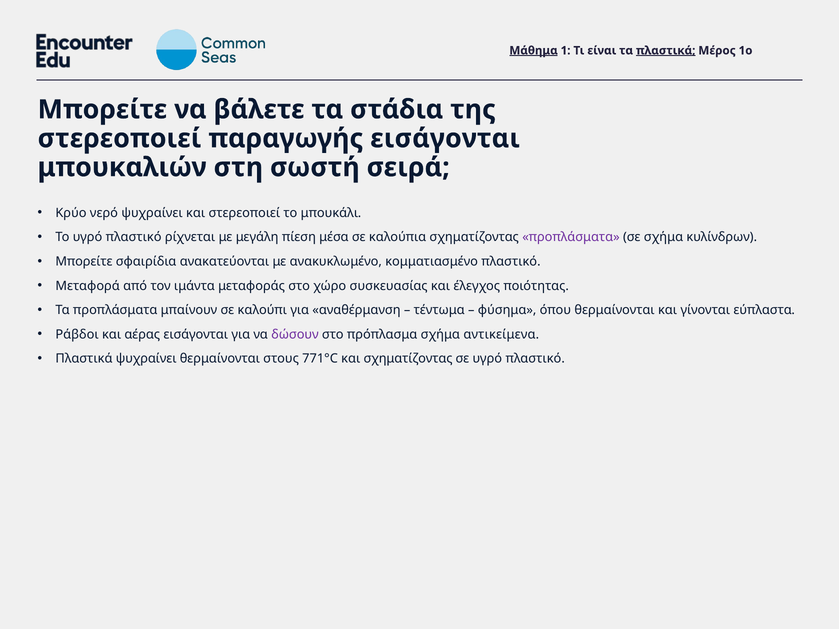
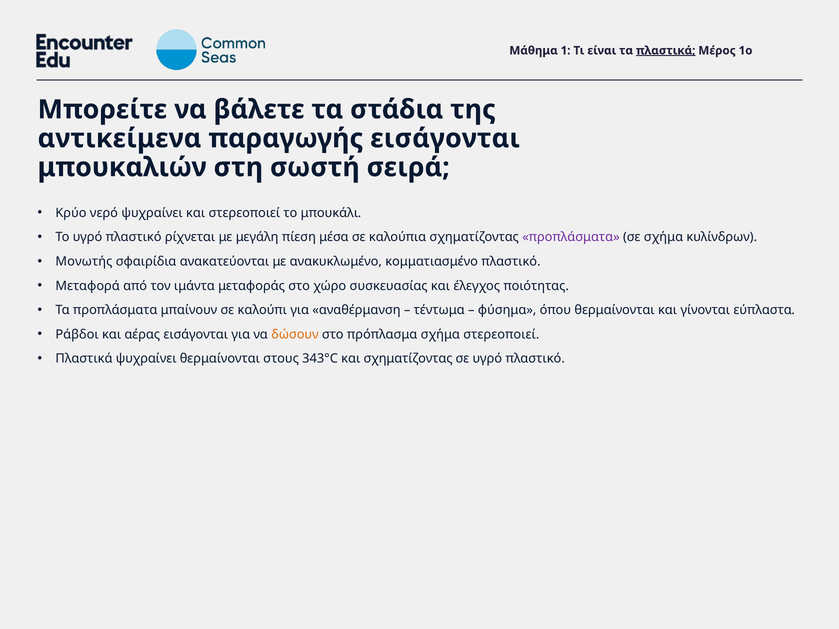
Μάθημα underline: present -> none
στερεοποιεί at (120, 139): στερεοποιεί -> αντικείμενα
Μπορείτε at (84, 262): Μπορείτε -> Μονωτής
δώσουν colour: purple -> orange
σχήμα αντικείμενα: αντικείμενα -> στερεοποιεί
771°C: 771°C -> 343°C
